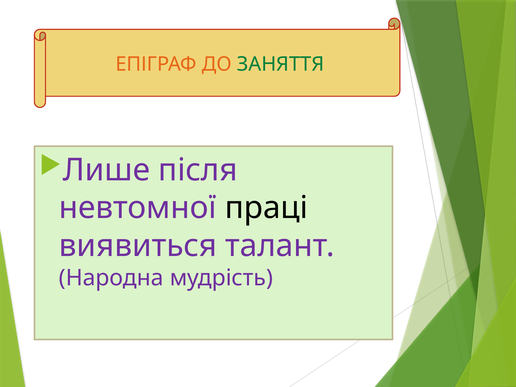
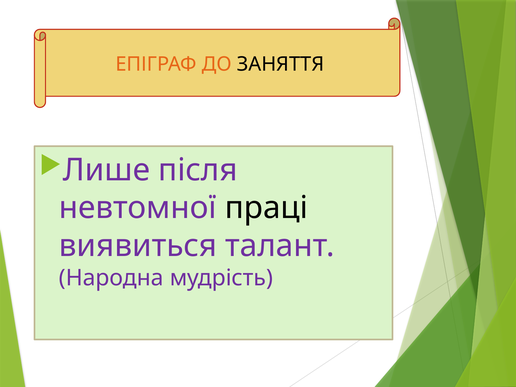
ЗАНЯТТЯ colour: green -> black
